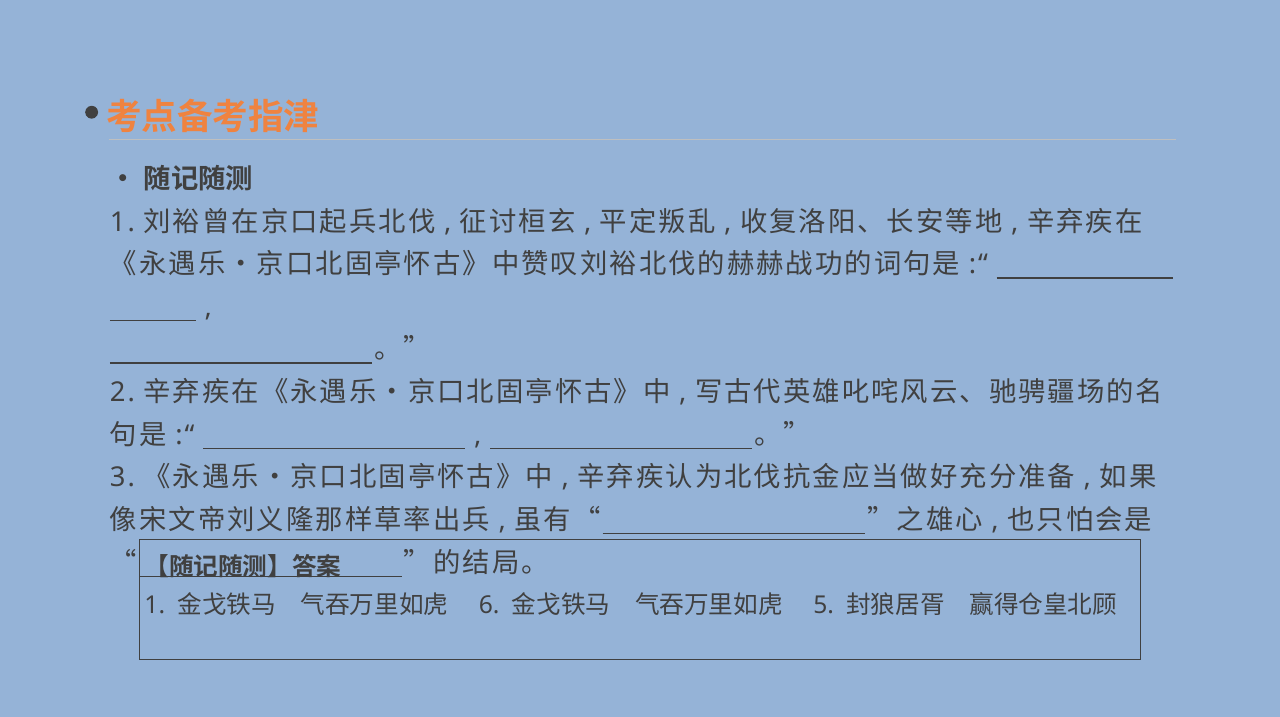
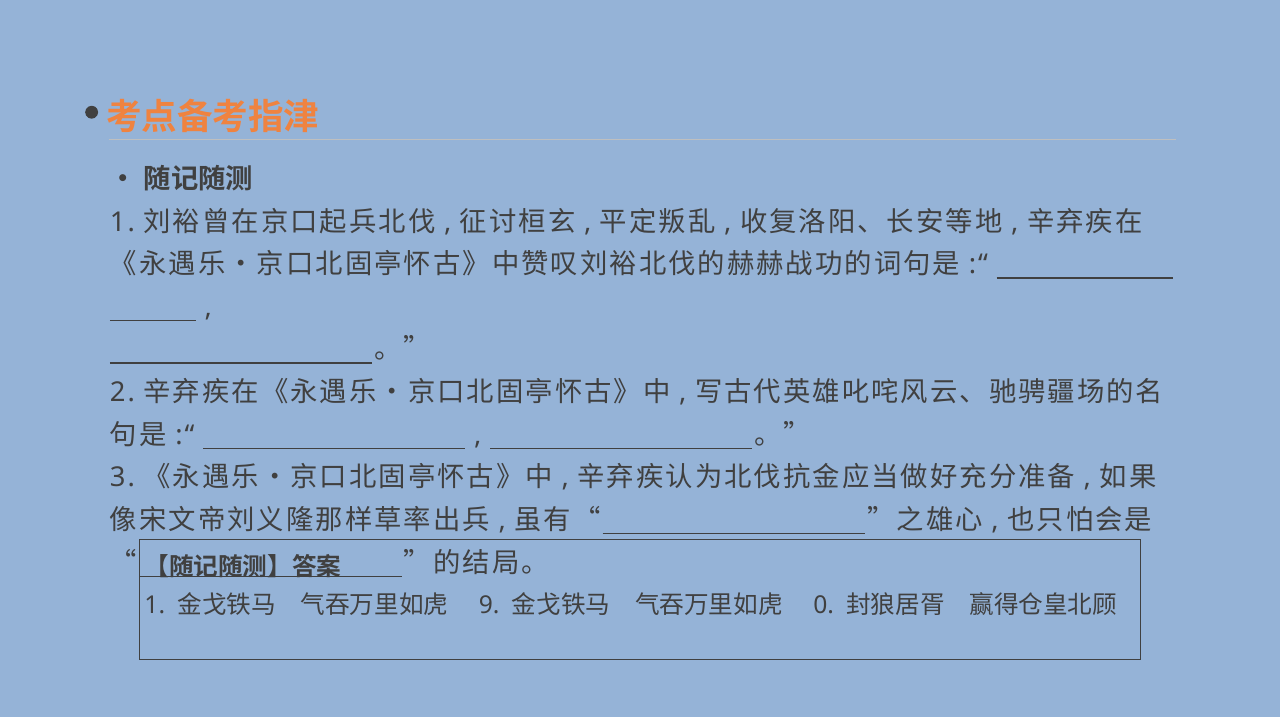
6: 6 -> 9
5: 5 -> 0
